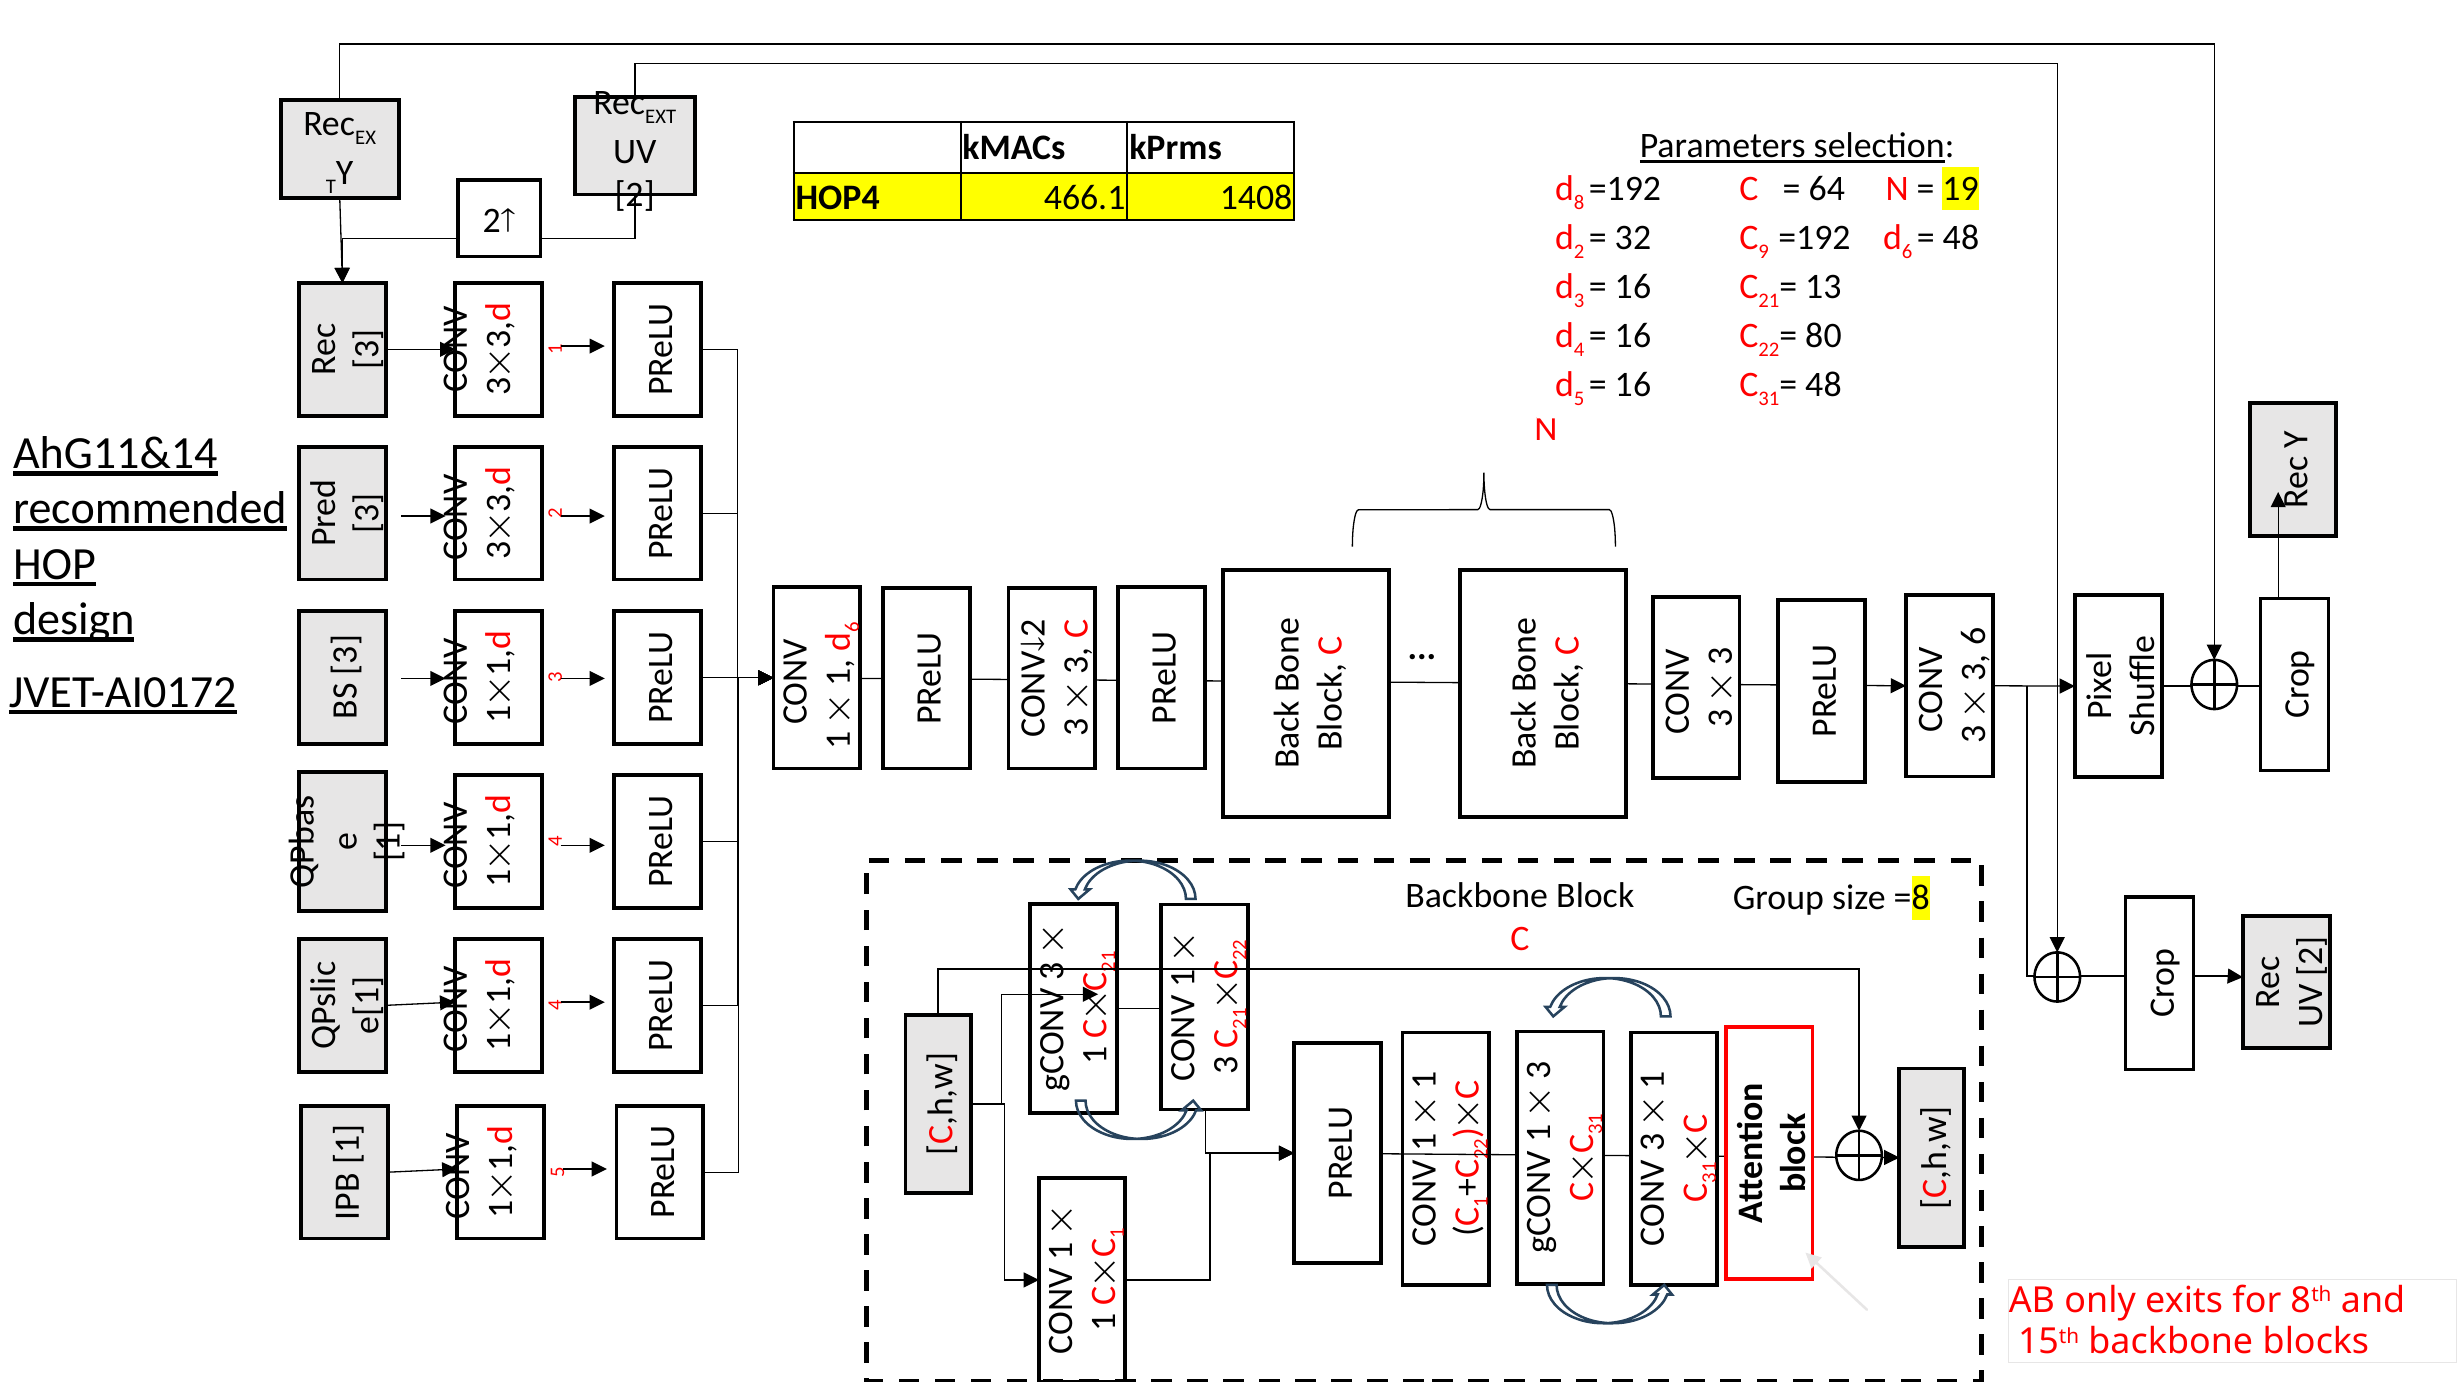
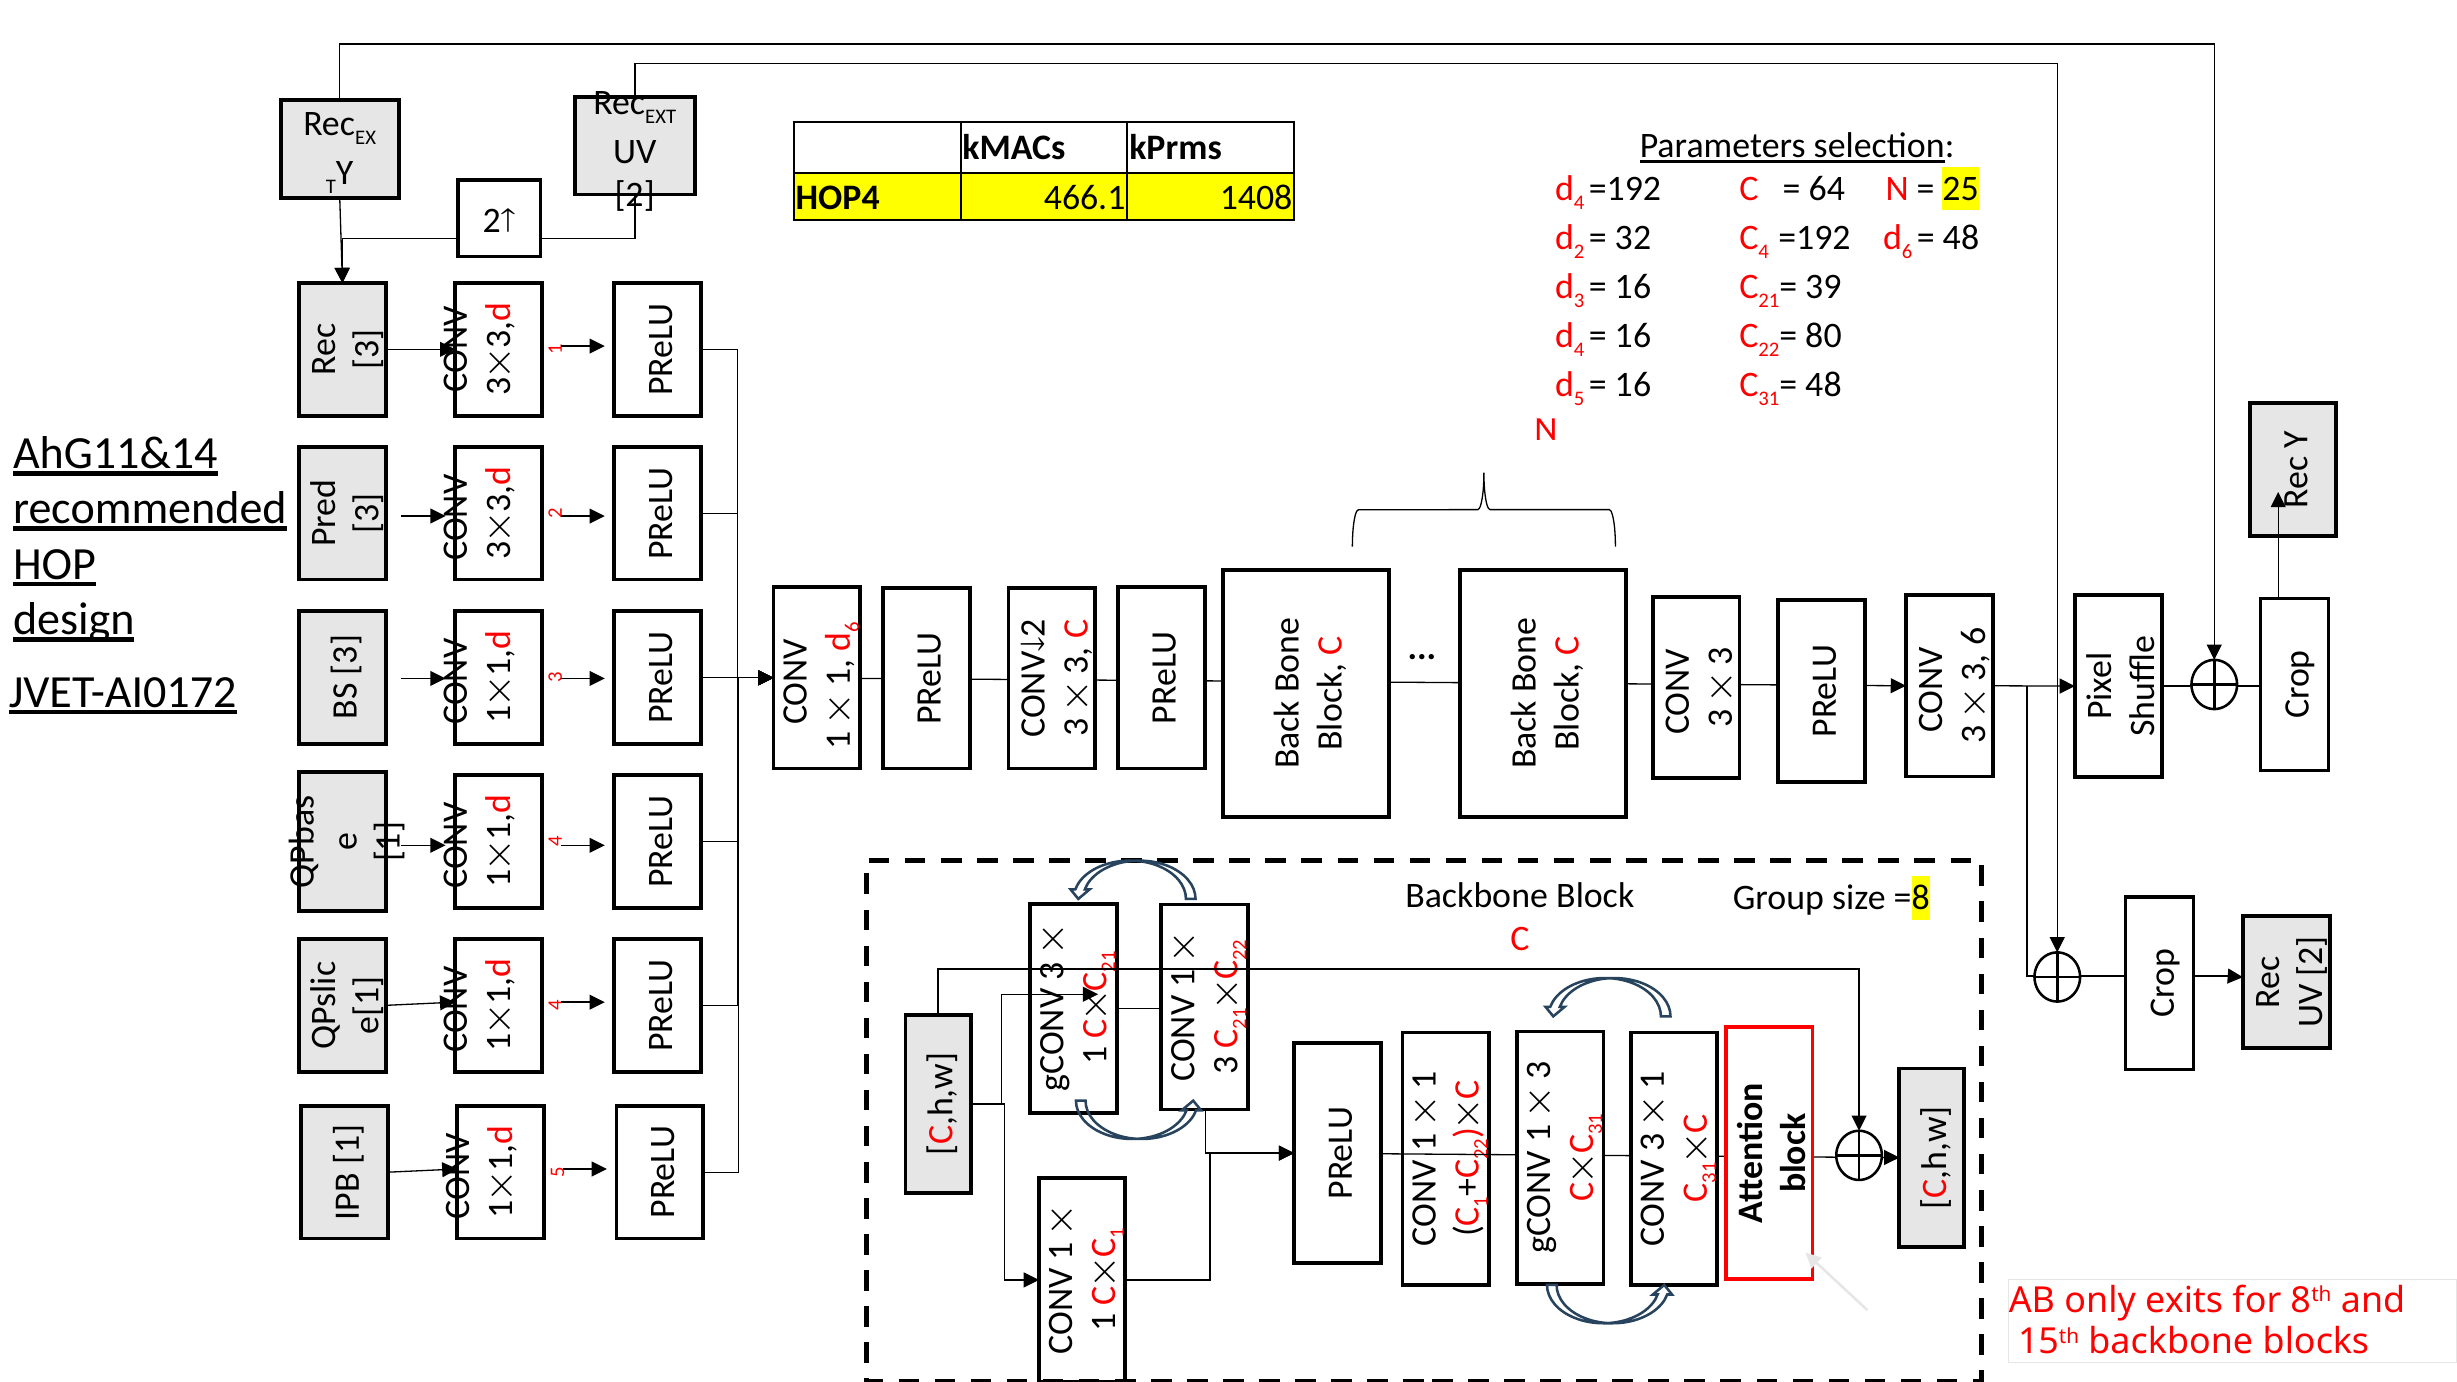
8 at (1579, 203): 8 -> 4
19: 19 -> 25
C 9: 9 -> 4
13: 13 -> 39
